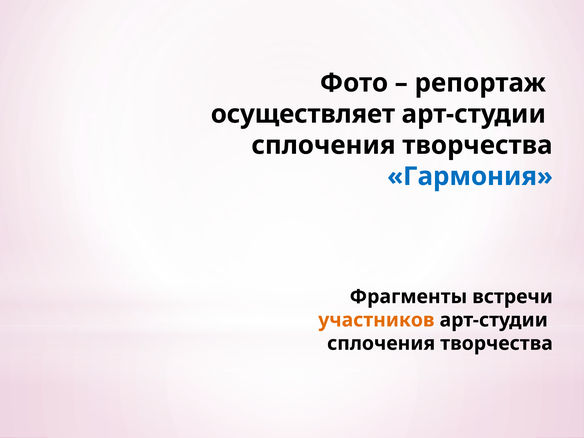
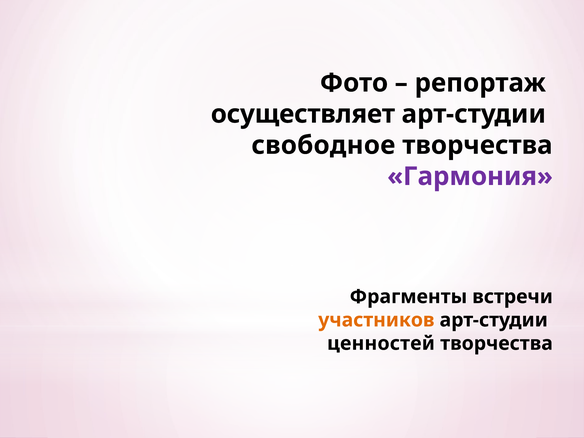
сплочения at (323, 145): сплочения -> свободное
Гармония colour: blue -> purple
сплочения at (381, 343): сплочения -> ценностей
